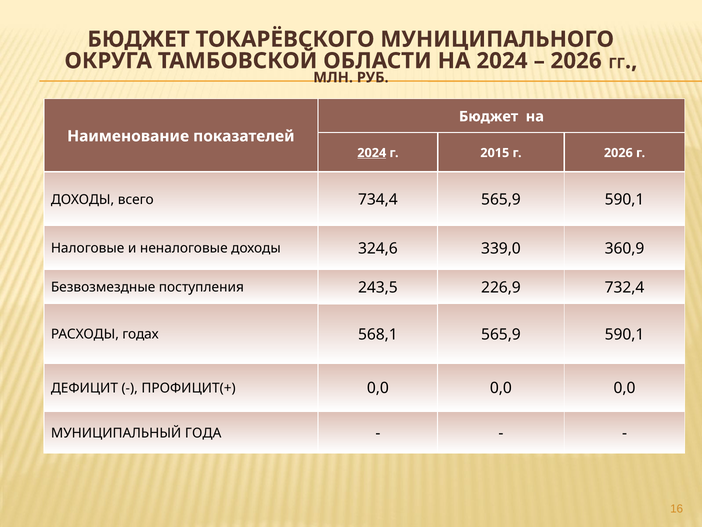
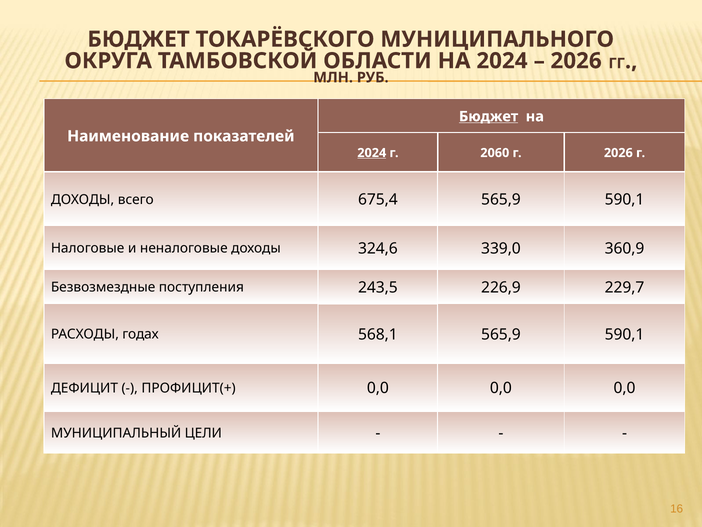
Бюджет at (489, 116) underline: none -> present
2015: 2015 -> 2060
734,4: 734,4 -> 675,4
732,4: 732,4 -> 229,7
ГОДА: ГОДА -> ЦЕЛИ
